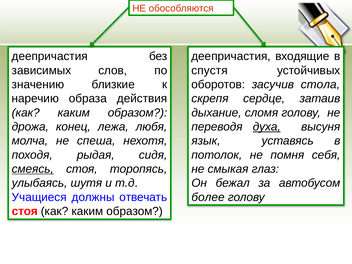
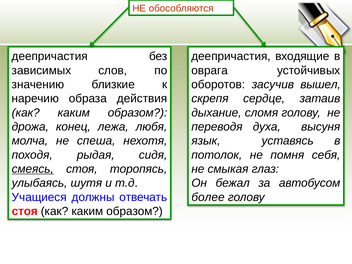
спустя: спустя -> оврага
стола: стола -> вышел
духа underline: present -> none
